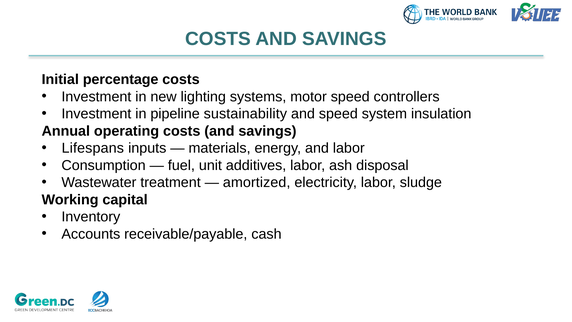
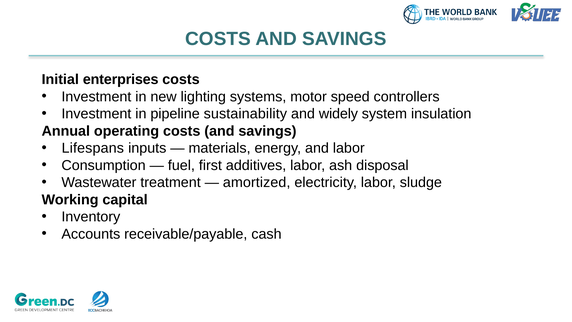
percentage: percentage -> enterprises
and speed: speed -> widely
unit: unit -> first
